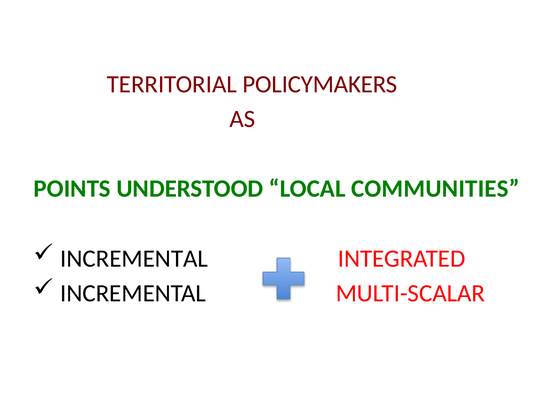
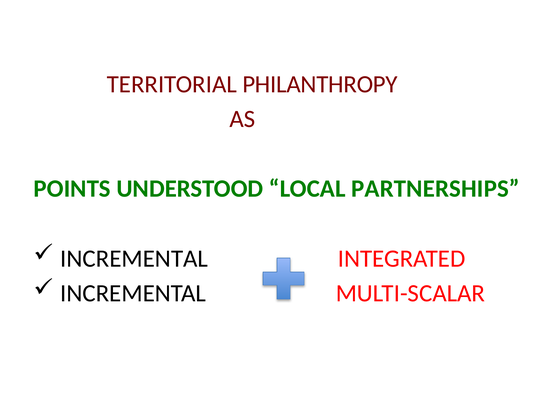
POLICYMAKERS: POLICYMAKERS -> PHILANTHROPY
COMMUNITIES: COMMUNITIES -> PARTNERSHIPS
